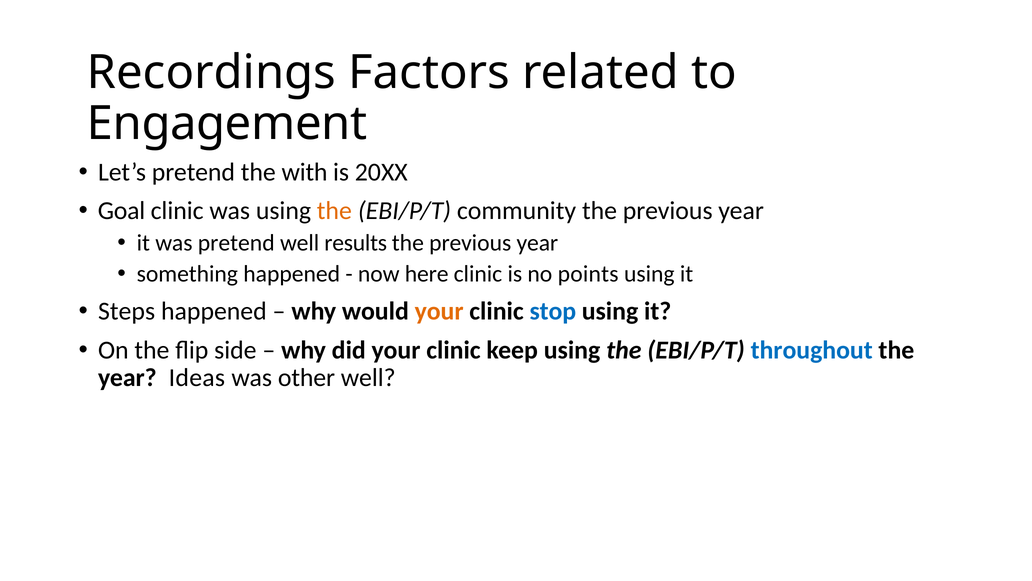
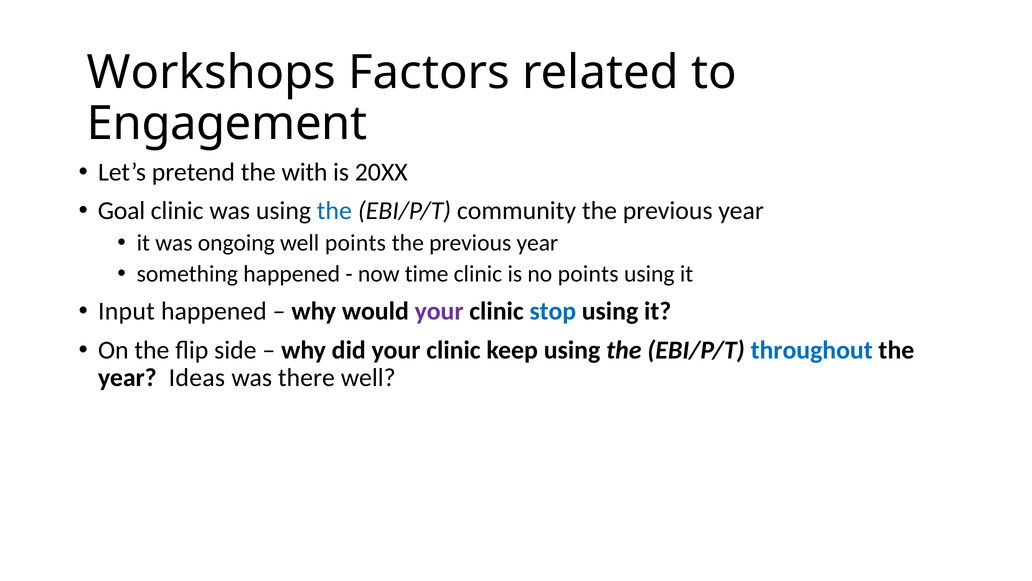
Recordings: Recordings -> Workshops
the at (334, 211) colour: orange -> blue
was pretend: pretend -> ongoing
well results: results -> points
here: here -> time
Steps: Steps -> Input
your at (439, 311) colour: orange -> purple
other: other -> there
